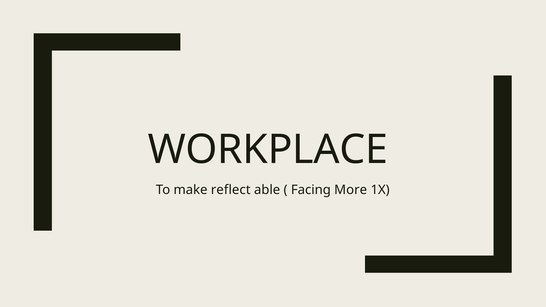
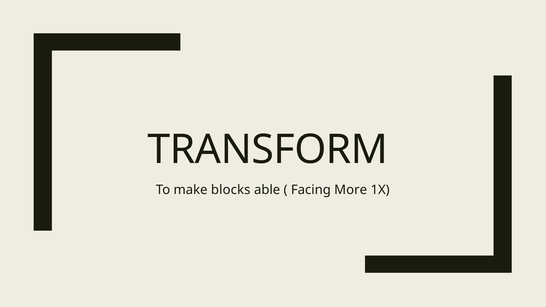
WORKPLACE: WORKPLACE -> TRANSFORM
reflect: reflect -> blocks
